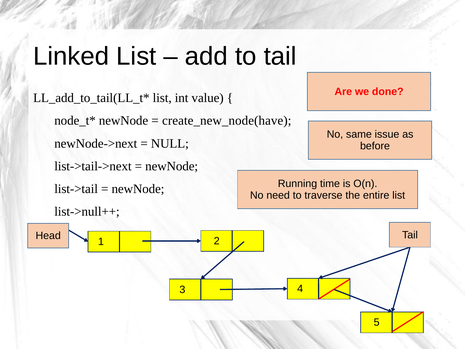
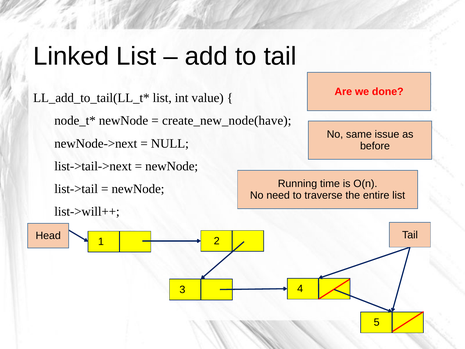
list->null++: list->null++ -> list->will++
